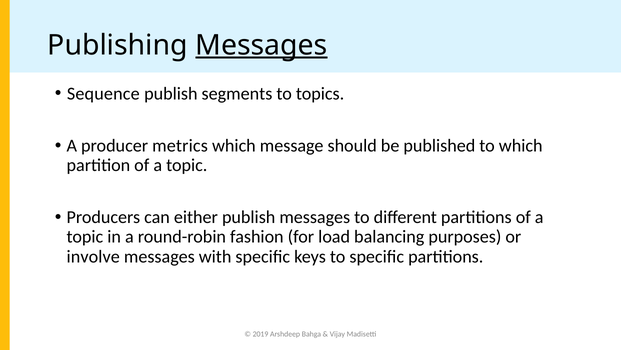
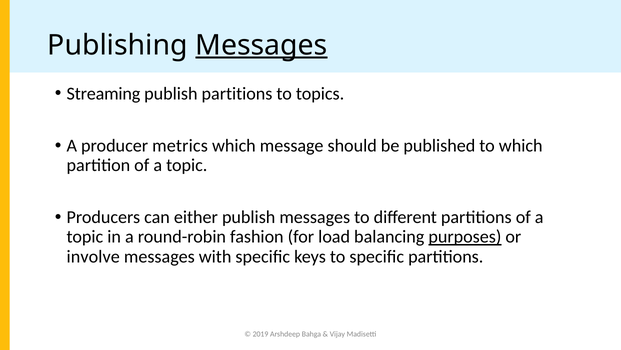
Sequence: Sequence -> Streaming
publish segments: segments -> partitions
purposes underline: none -> present
